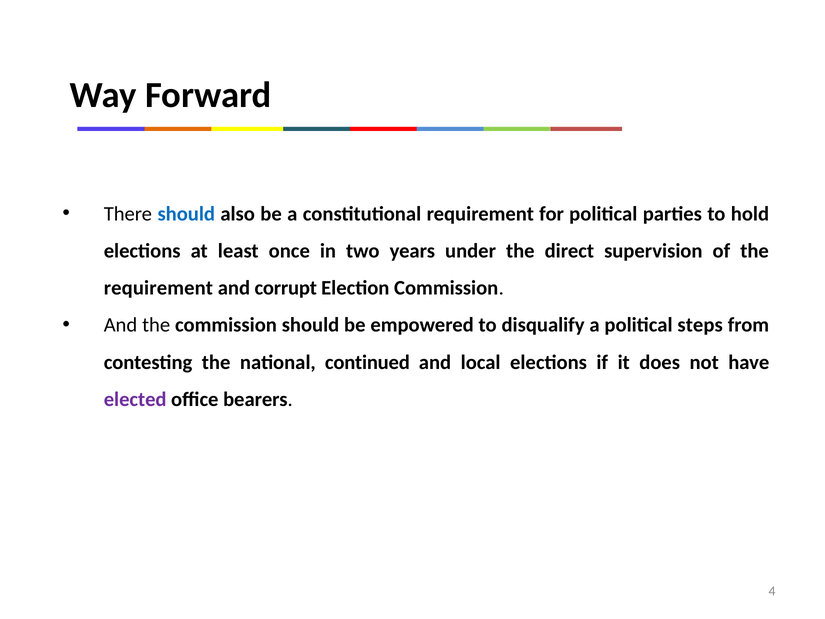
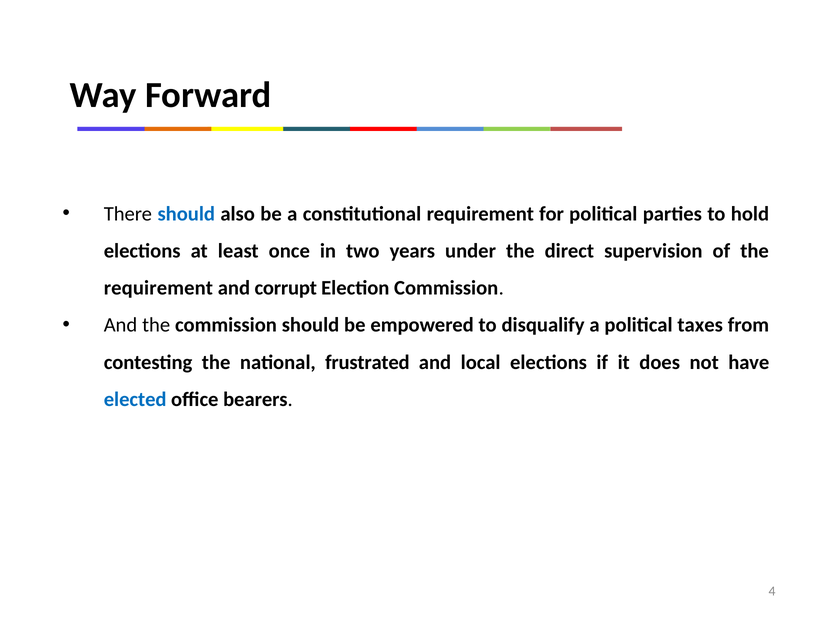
steps: steps -> taxes
continued: continued -> frustrated
elected colour: purple -> blue
